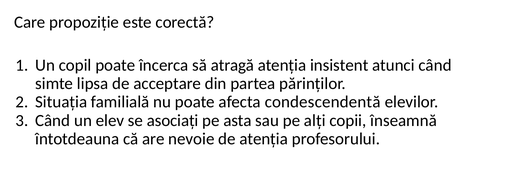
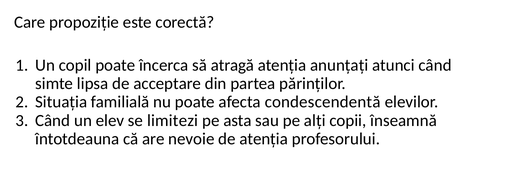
insistent: insistent -> anunțați
asociați: asociați -> limitezi
